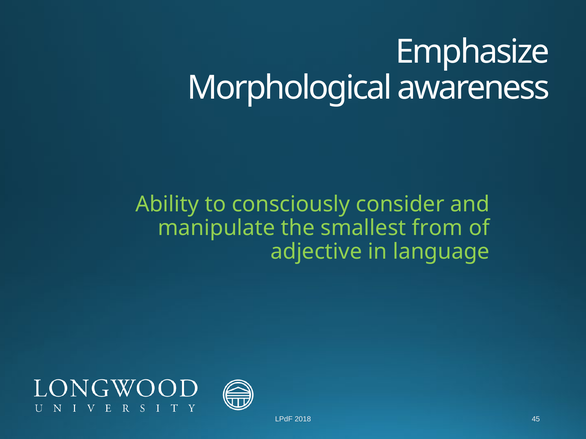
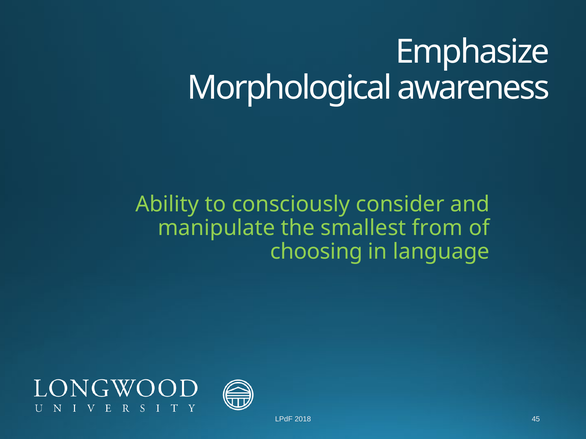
adjective: adjective -> choosing
